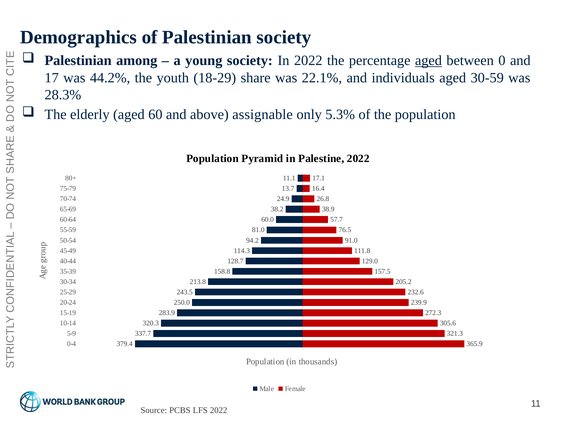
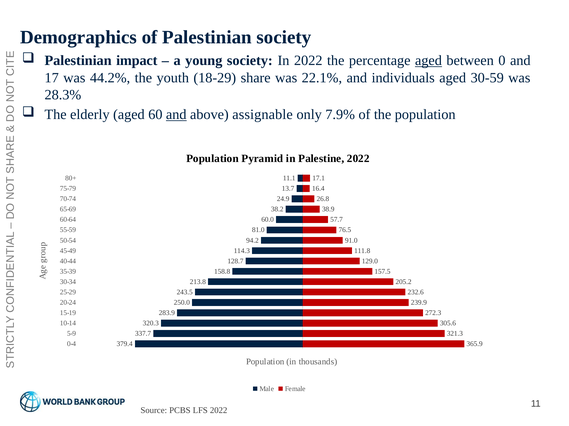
among: among -> impact
and at (176, 115) underline: none -> present
5.3%: 5.3% -> 7.9%
